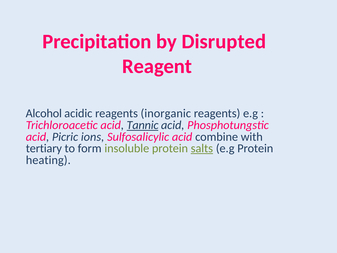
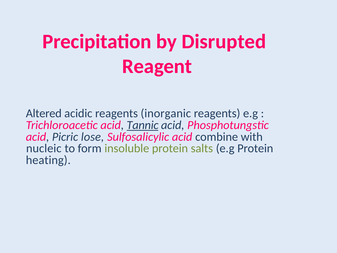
Alcohol: Alcohol -> Altered
ions: ions -> lose
tertiary: tertiary -> nucleic
salts underline: present -> none
